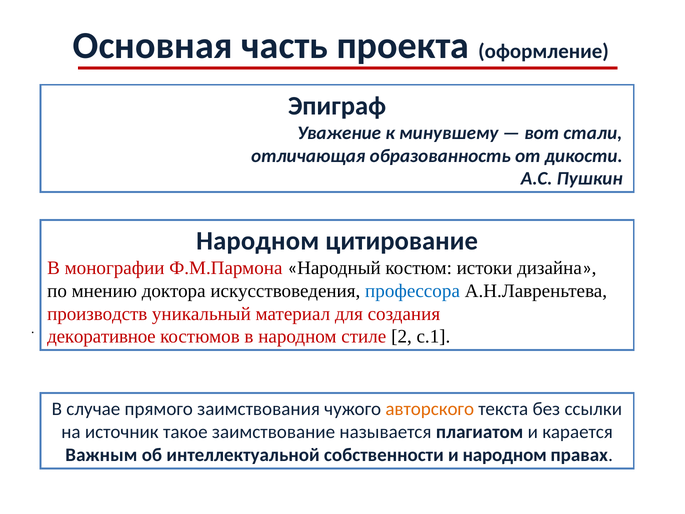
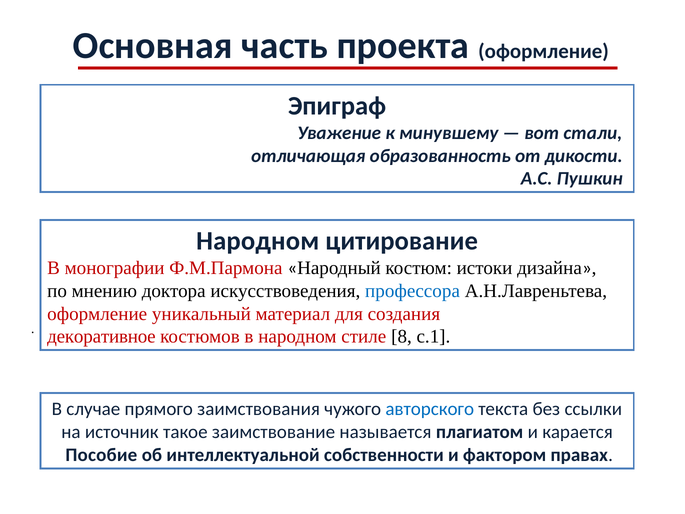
производств at (97, 314): производств -> оформление
2: 2 -> 8
авторского colour: orange -> blue
Важным: Важным -> Пособие
и народном: народном -> фактором
